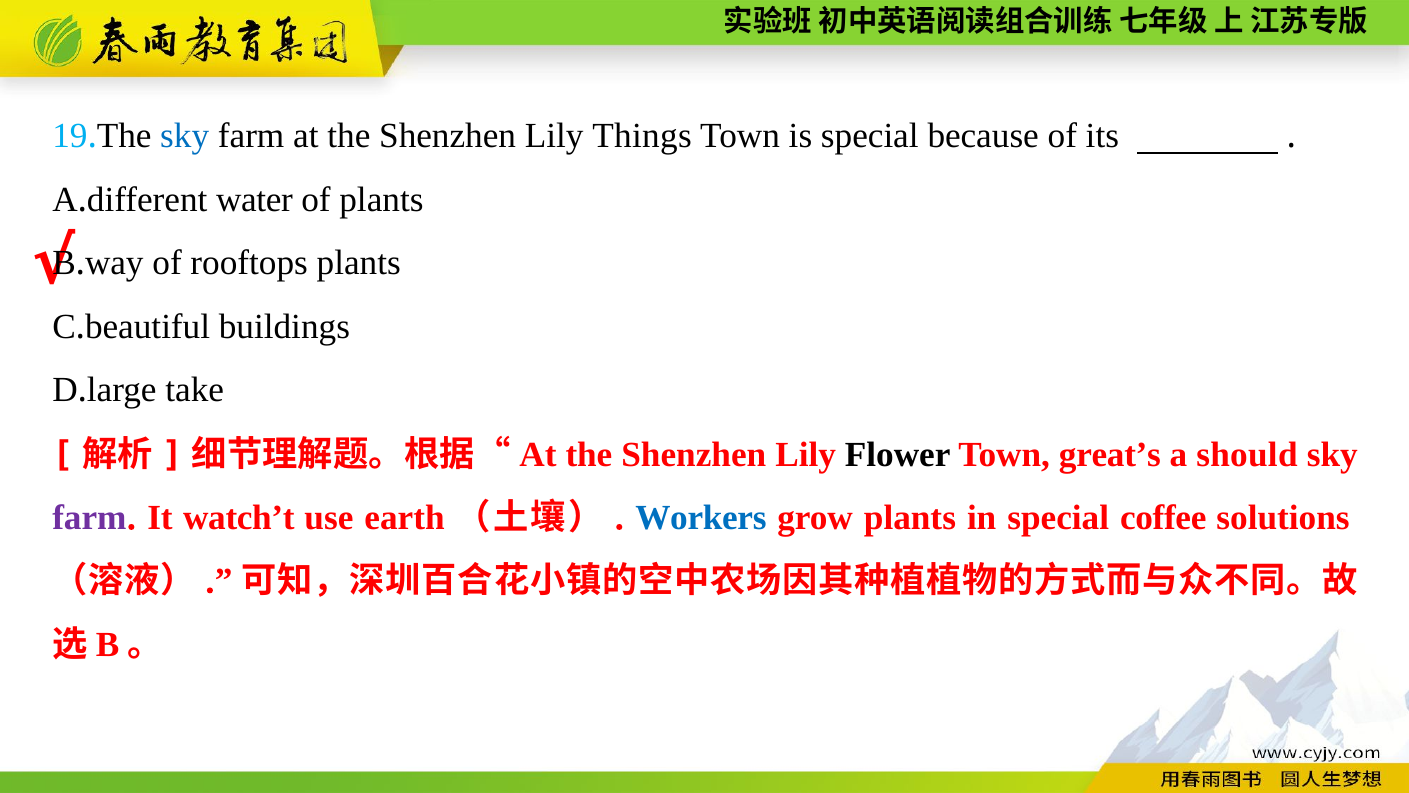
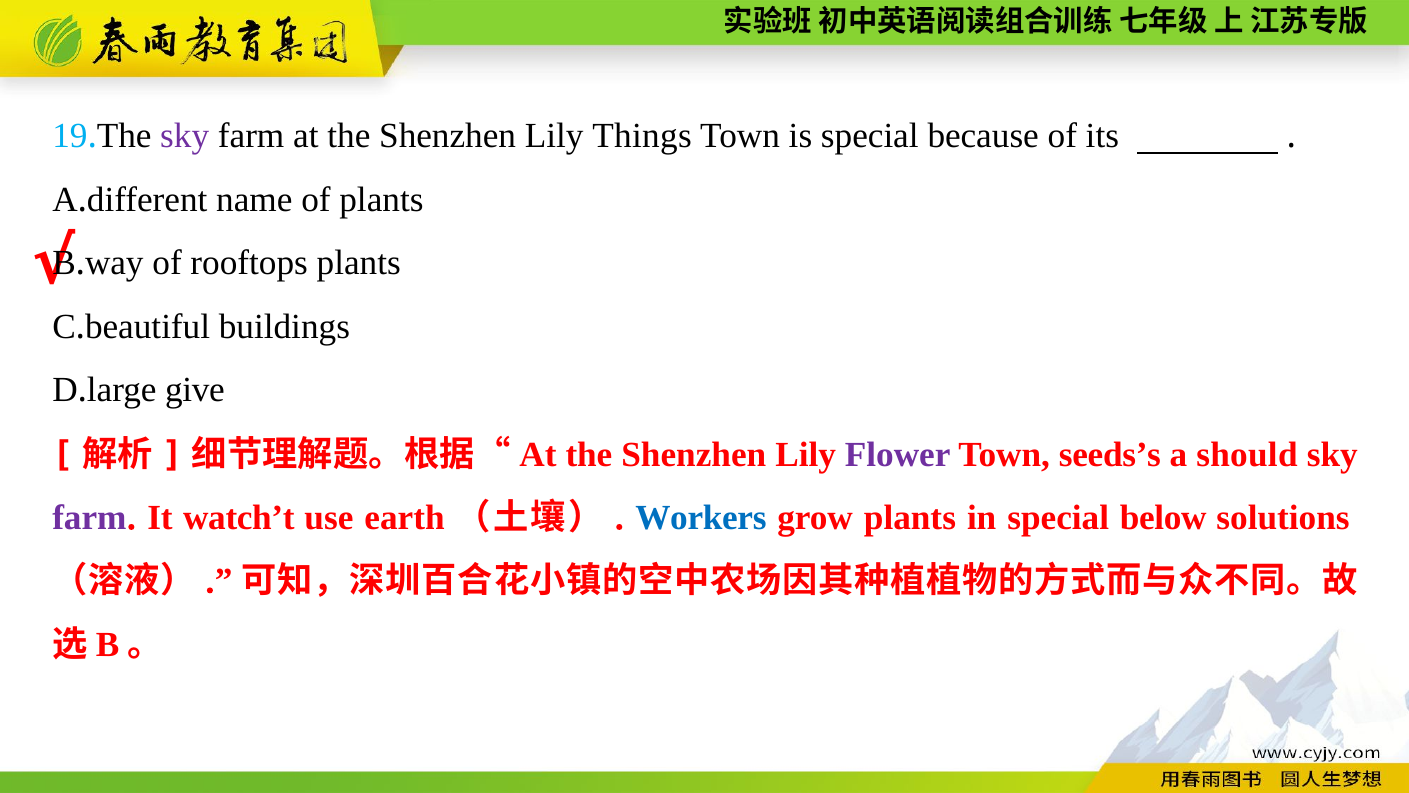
sky at (185, 136) colour: blue -> purple
water: water -> name
take: take -> give
Flower colour: black -> purple
great’s: great’s -> seeds’s
coffee: coffee -> below
